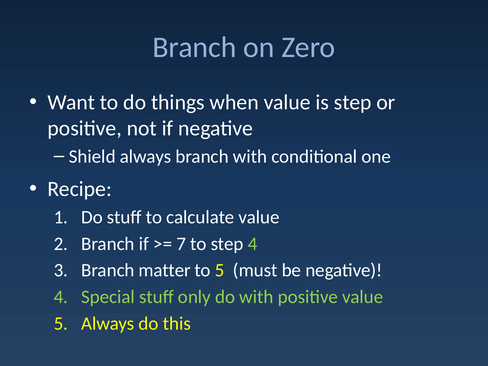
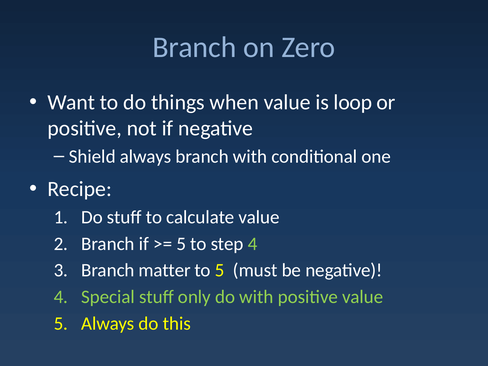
is step: step -> loop
7 at (181, 244): 7 -> 5
